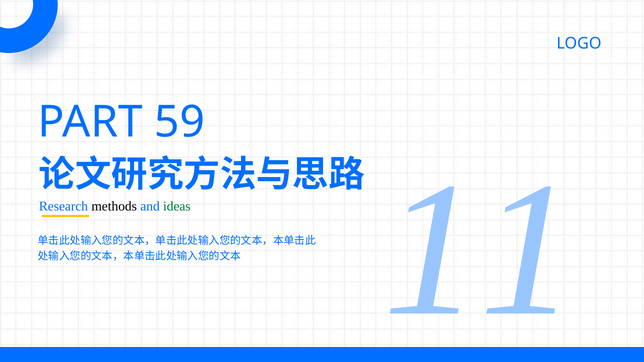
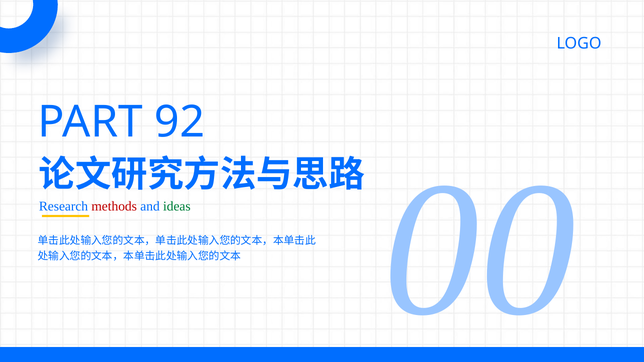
59: 59 -> 92
methods colour: black -> red
11: 11 -> 00
